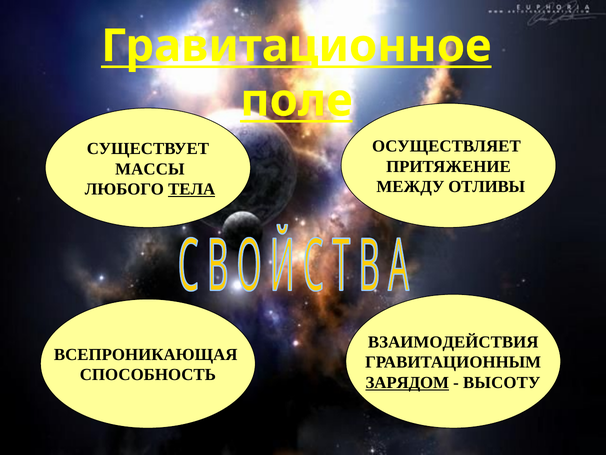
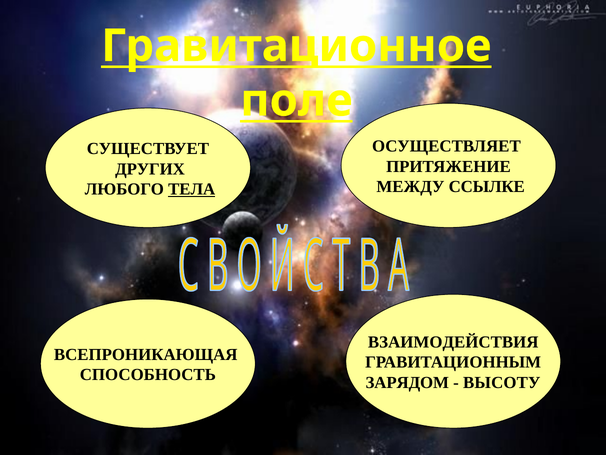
МАССЫ: МАССЫ -> ДРУГИХ
ОТЛИВЫ: ОТЛИВЫ -> ССЫЛКЕ
ЗАРЯДОМ underline: present -> none
